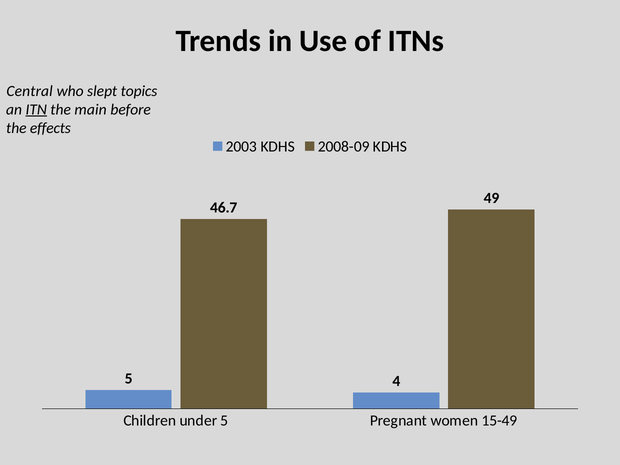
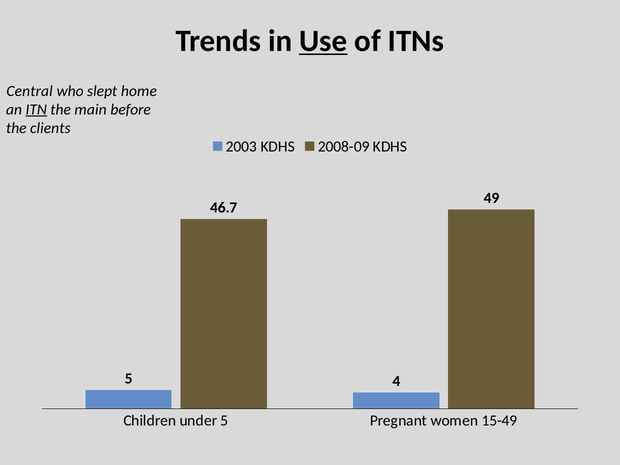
Use underline: none -> present
topics: topics -> home
effects: effects -> clients
